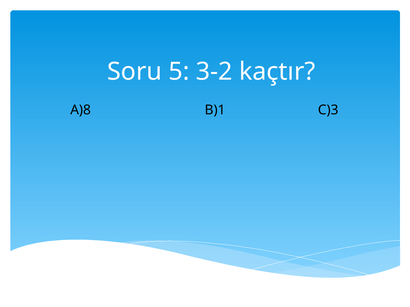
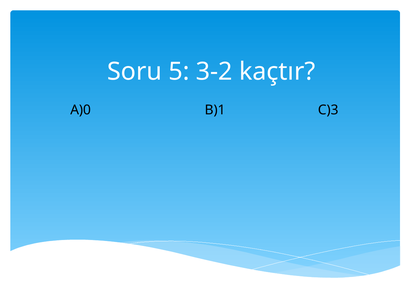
A)8: A)8 -> A)0
